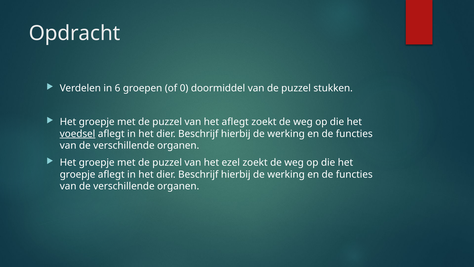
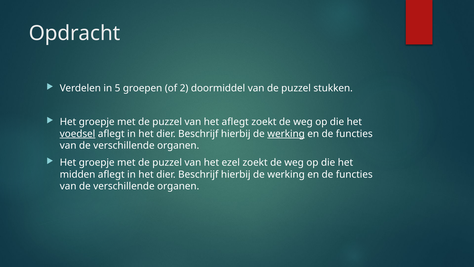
6: 6 -> 5
0: 0 -> 2
werking at (286, 134) underline: none -> present
groepje at (78, 174): groepje -> midden
